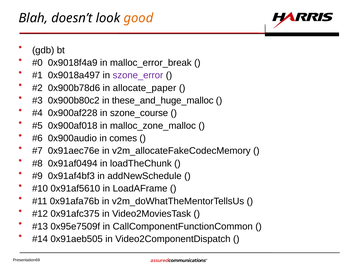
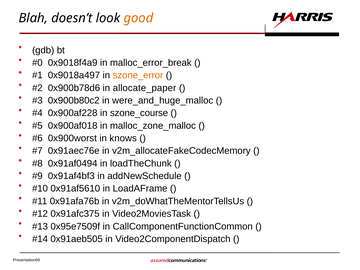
szone_error colour: purple -> orange
these_and_huge_malloc: these_and_huge_malloc -> were_and_huge_malloc
0x900audio: 0x900audio -> 0x900worst
comes: comes -> knows
